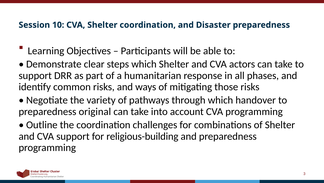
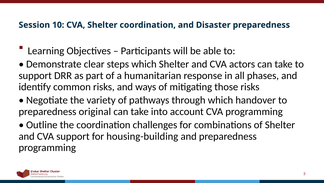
religious-building: religious-building -> housing-building
